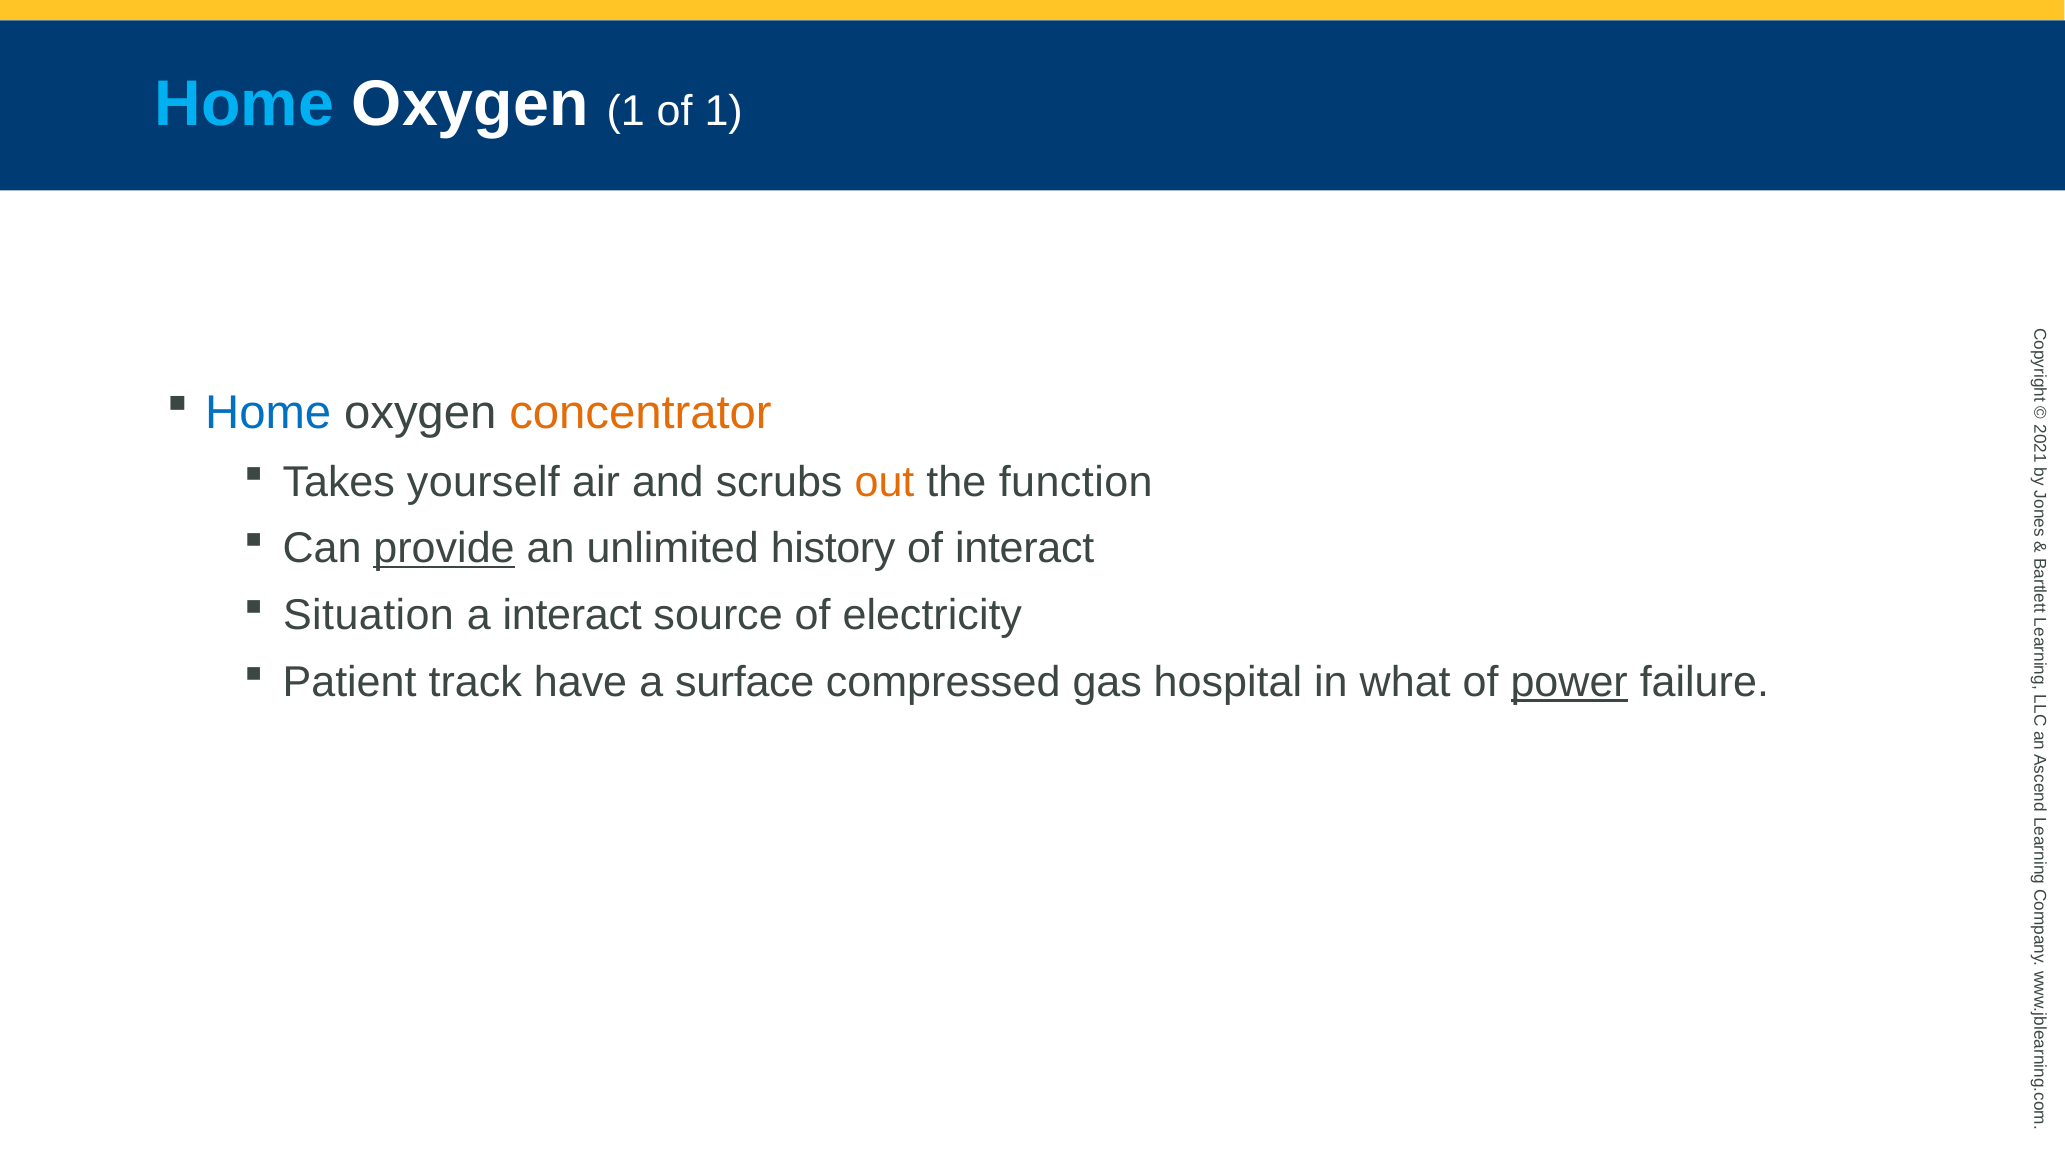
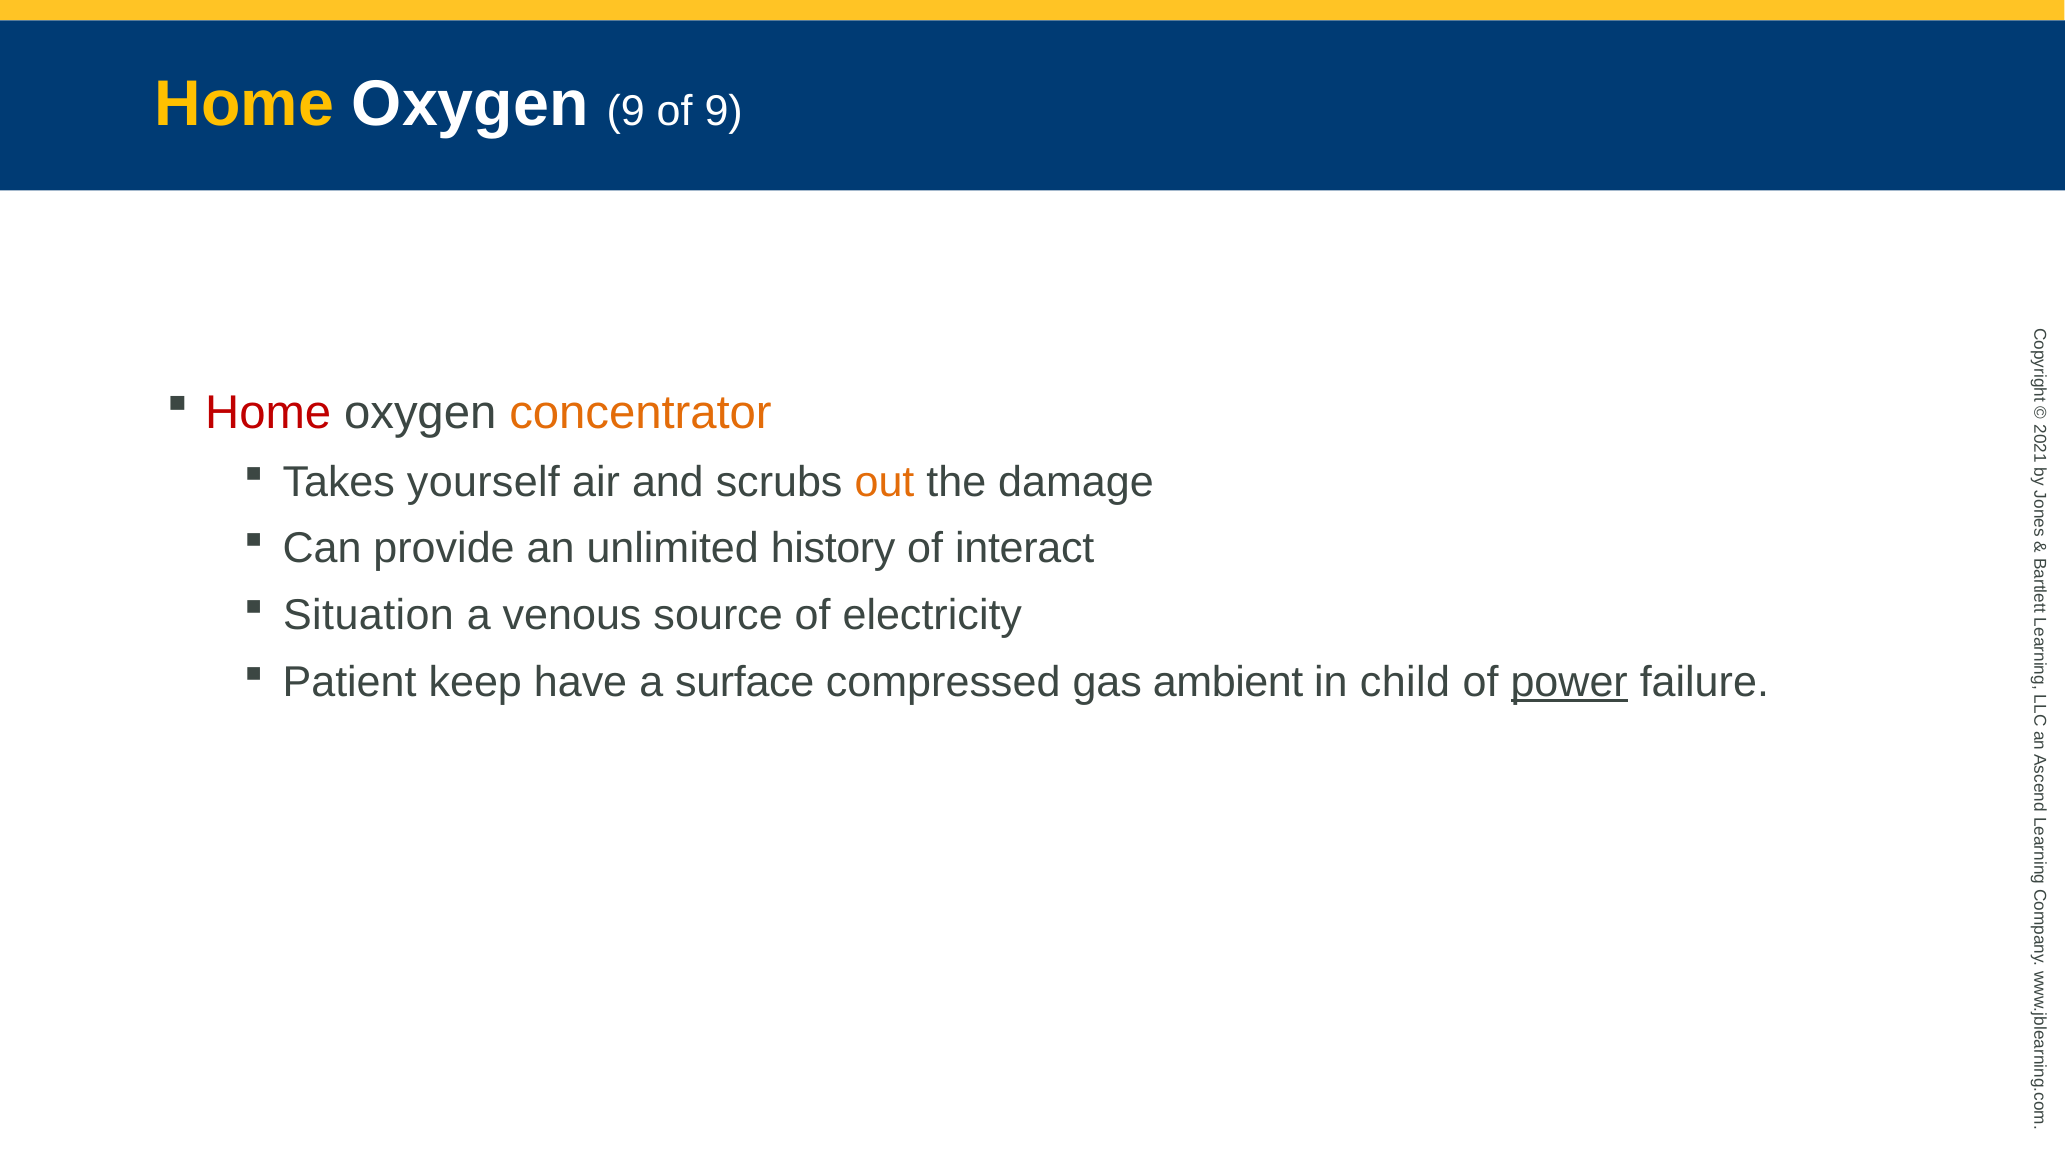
Home at (244, 104) colour: light blue -> yellow
Oxygen 1: 1 -> 9
of 1: 1 -> 9
Home at (268, 413) colour: blue -> red
function: function -> damage
provide underline: present -> none
a interact: interact -> venous
track: track -> keep
hospital: hospital -> ambient
what: what -> child
